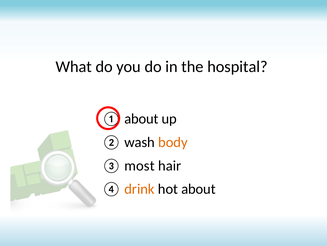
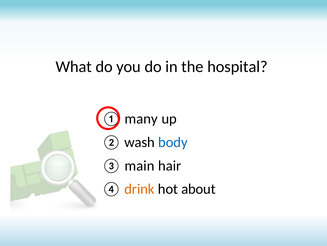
about at (141, 119): about -> many
body colour: orange -> blue
most: most -> main
